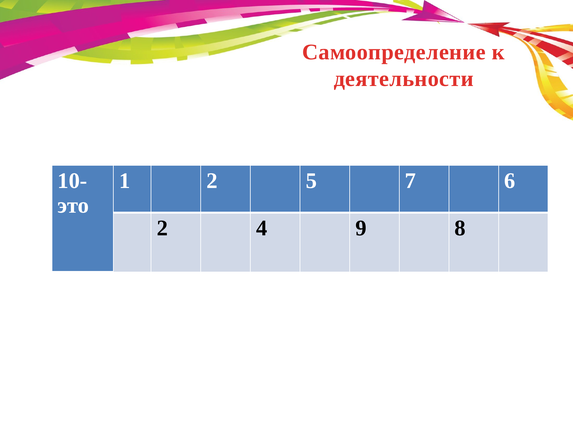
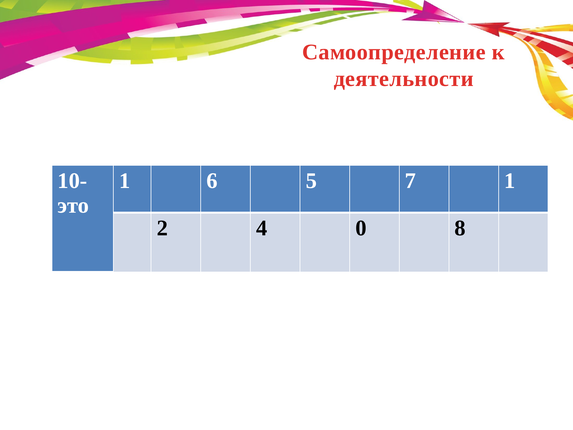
1 2: 2 -> 6
7 6: 6 -> 1
9: 9 -> 0
